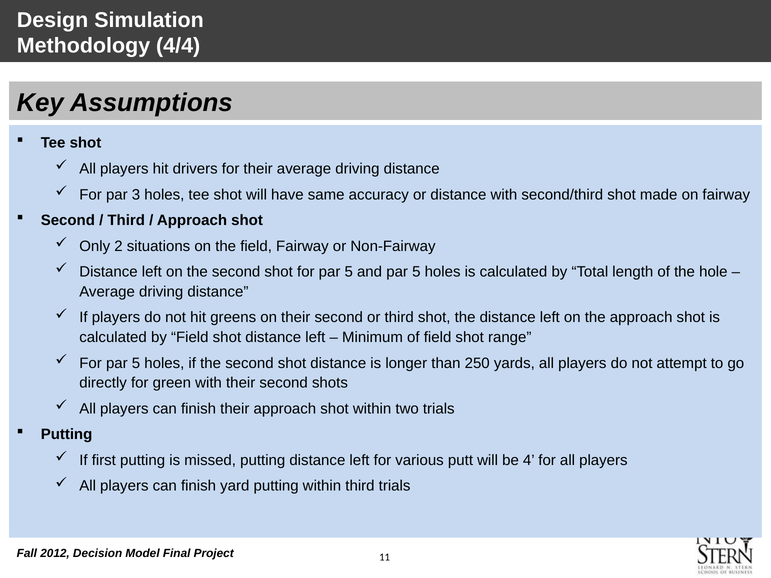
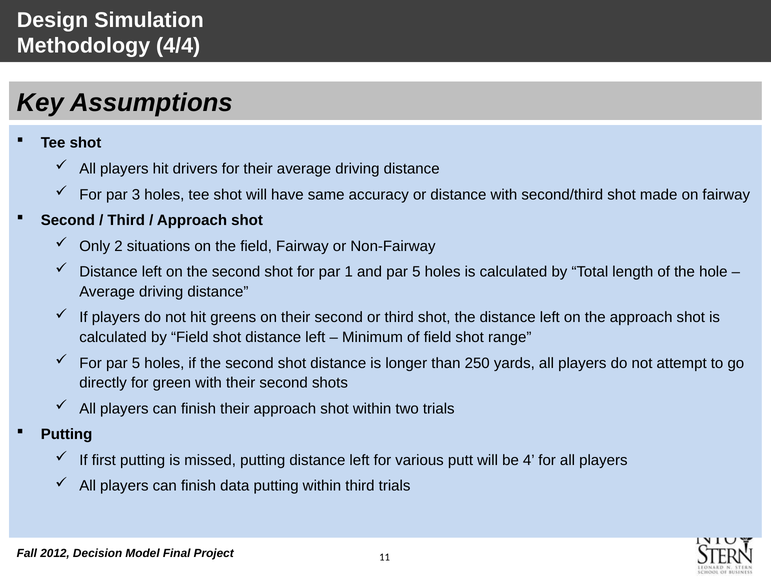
shot for par 5: 5 -> 1
yard: yard -> data
